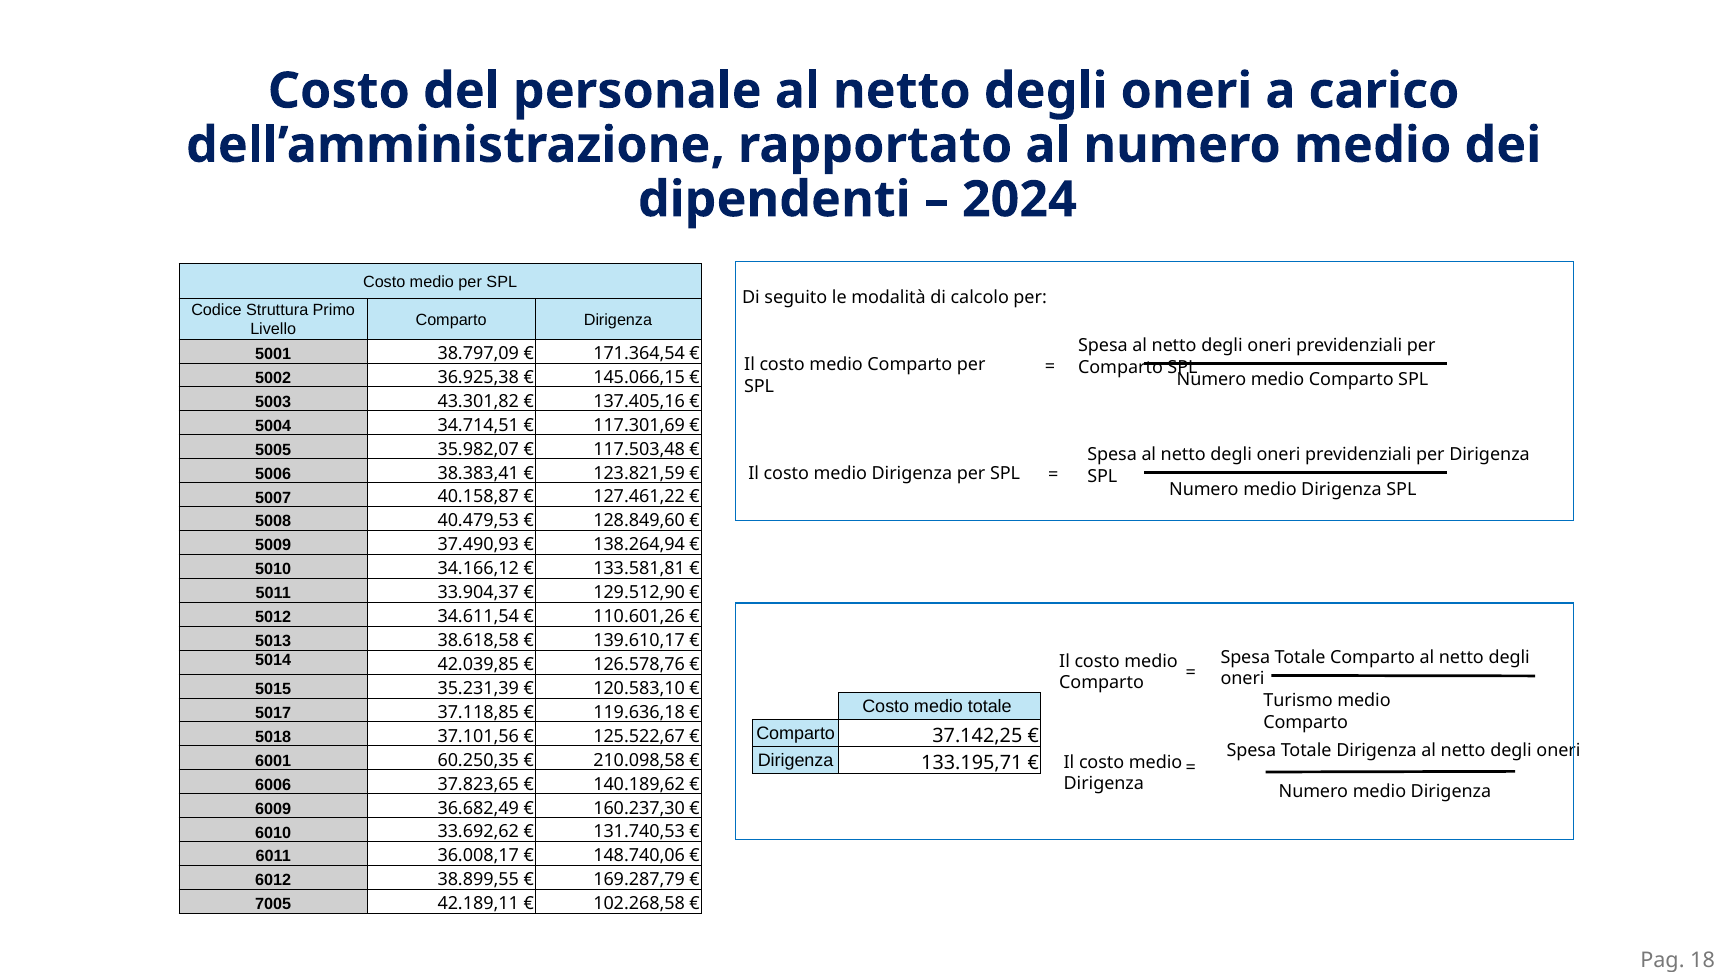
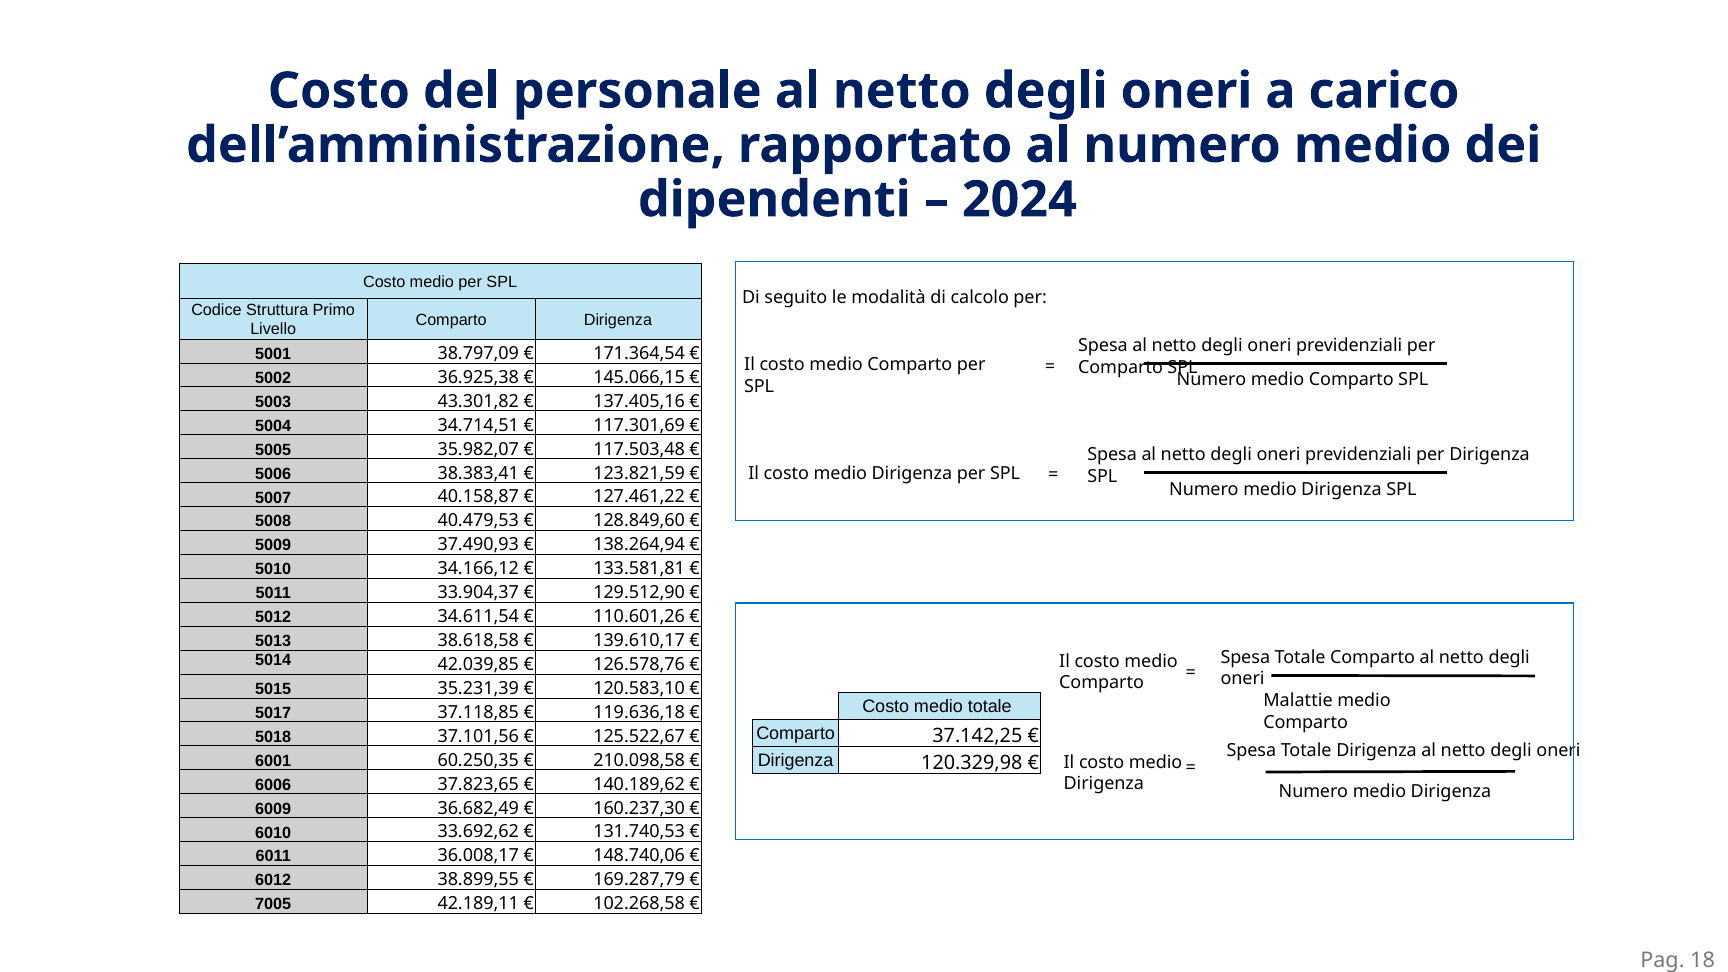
Turismo: Turismo -> Malattie
133.195,71: 133.195,71 -> 120.329,98
